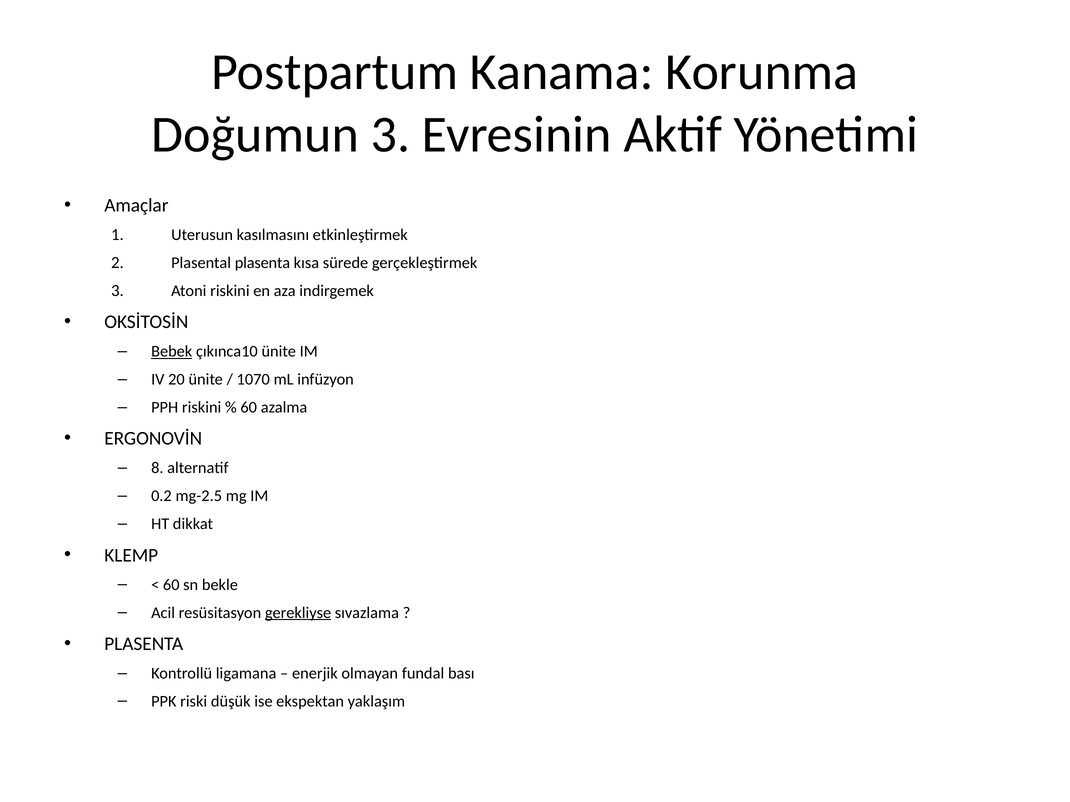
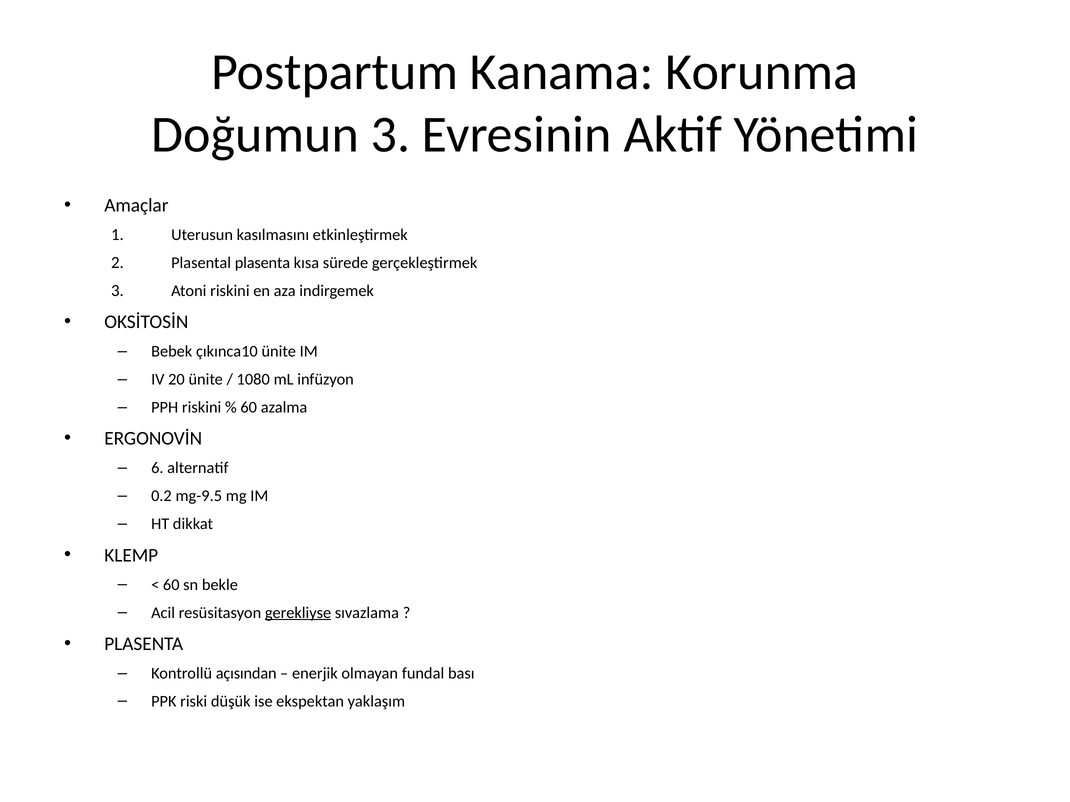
Bebek underline: present -> none
1070: 1070 -> 1080
8: 8 -> 6
mg-2.5: mg-2.5 -> mg-9.5
ligamana: ligamana -> açısından
